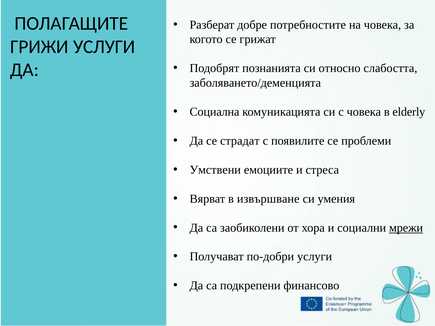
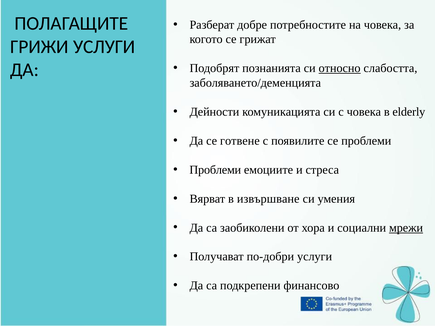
относно underline: none -> present
Социална: Социална -> Дейности
страдат: страдат -> готвене
Умствени at (215, 170): Умствени -> Проблеми
